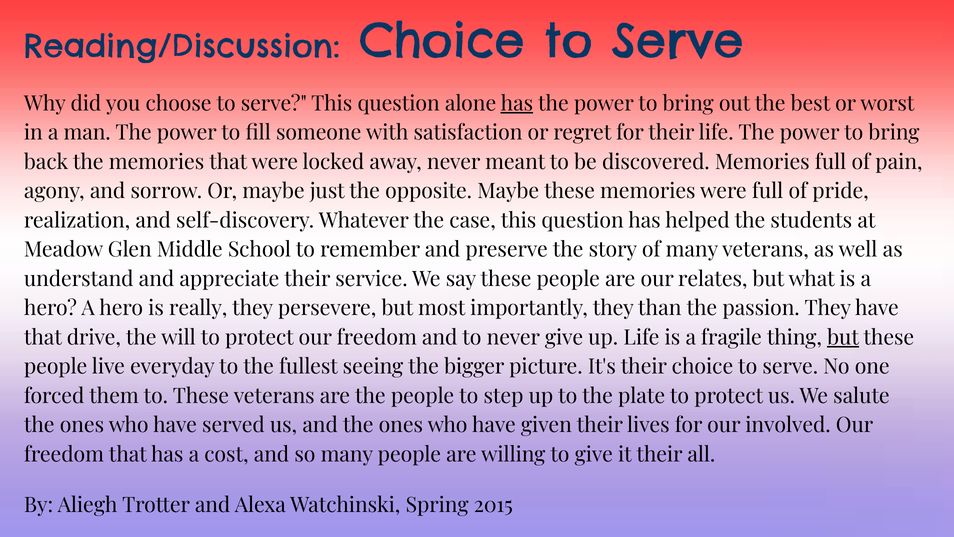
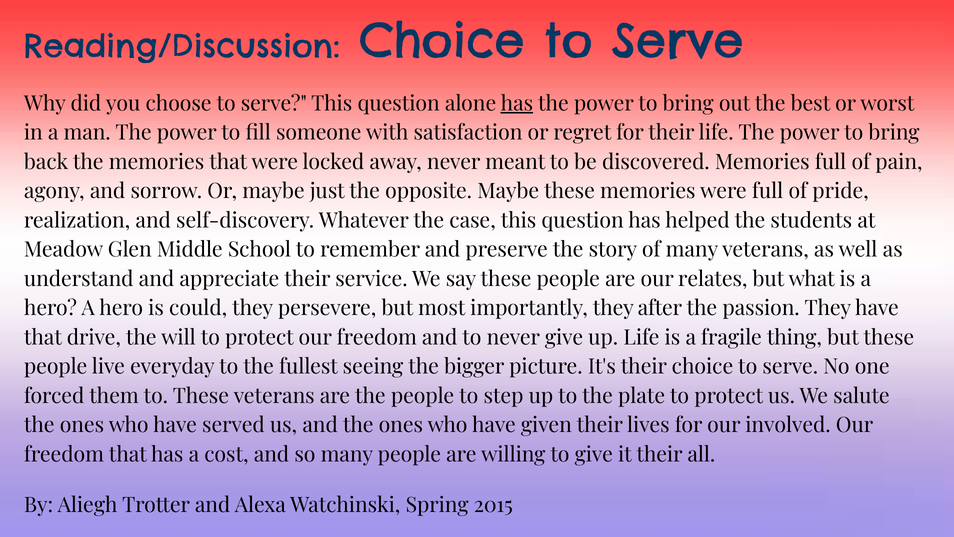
really: really -> could
than: than -> after
but at (843, 337) underline: present -> none
